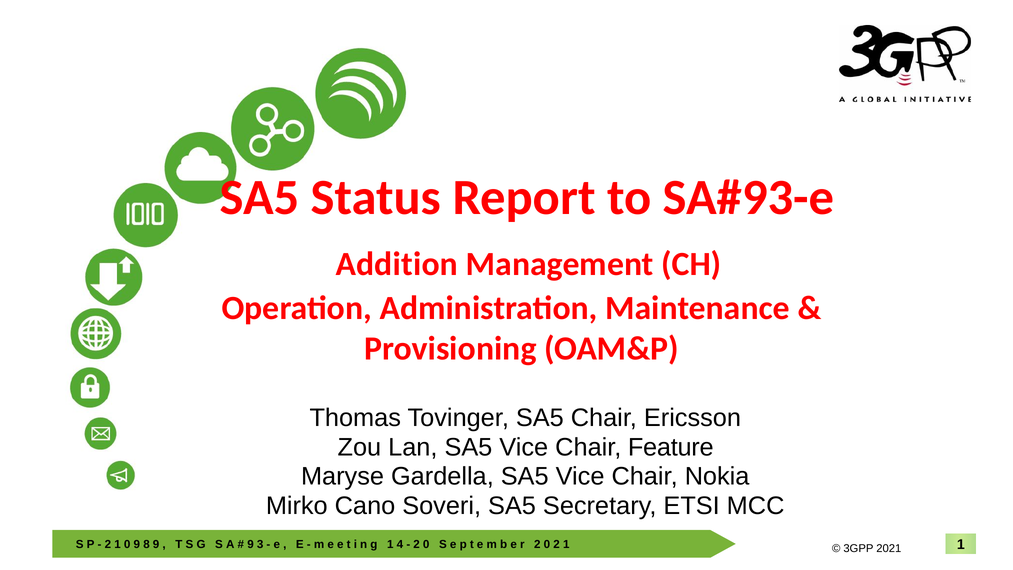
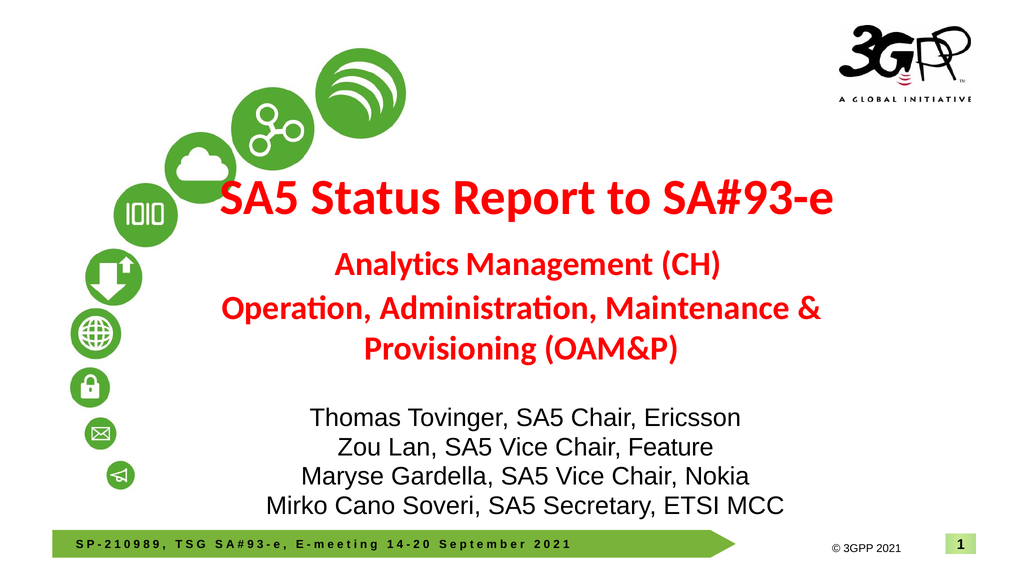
Addition: Addition -> Analytics
